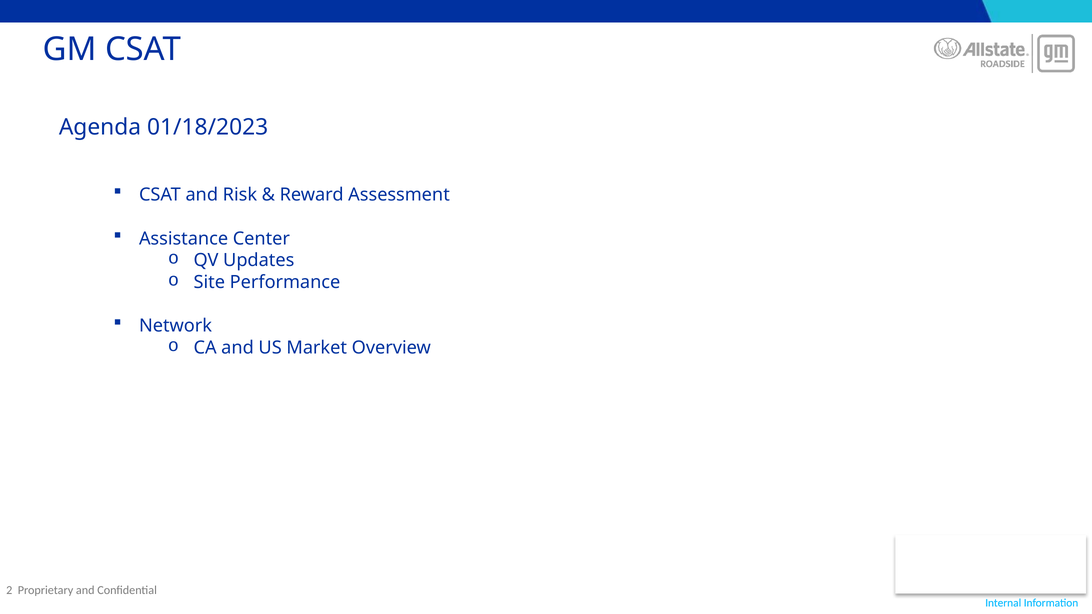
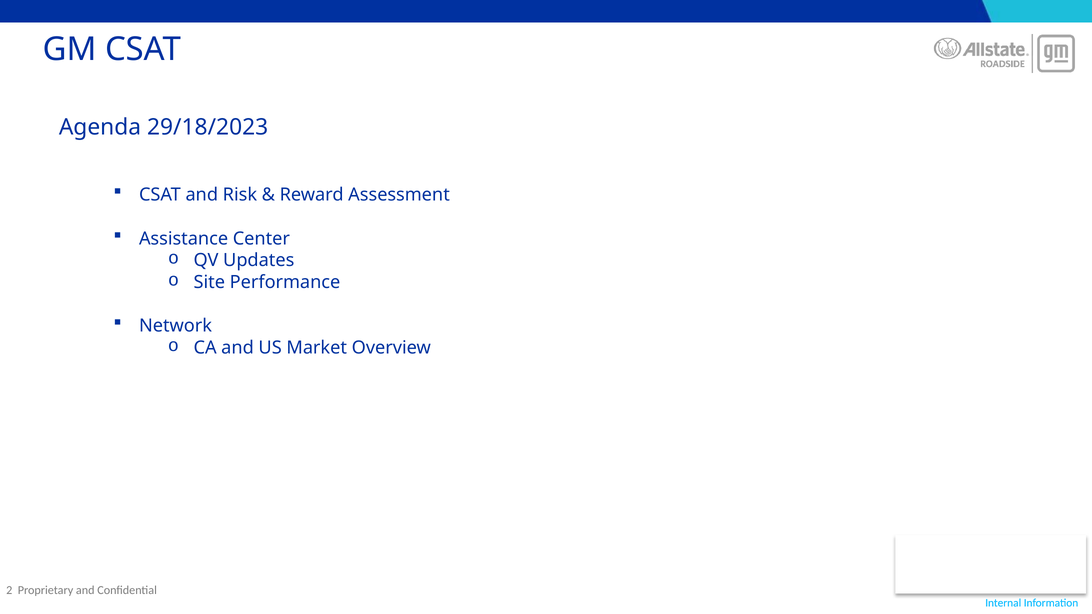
01/18/2023: 01/18/2023 -> 29/18/2023
